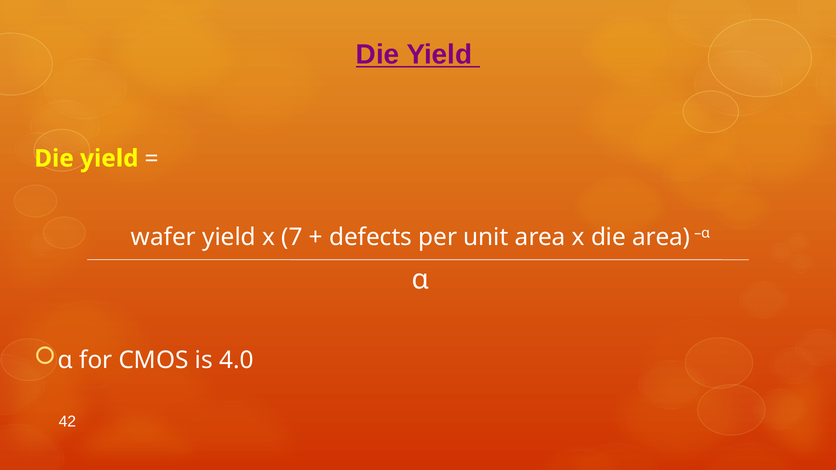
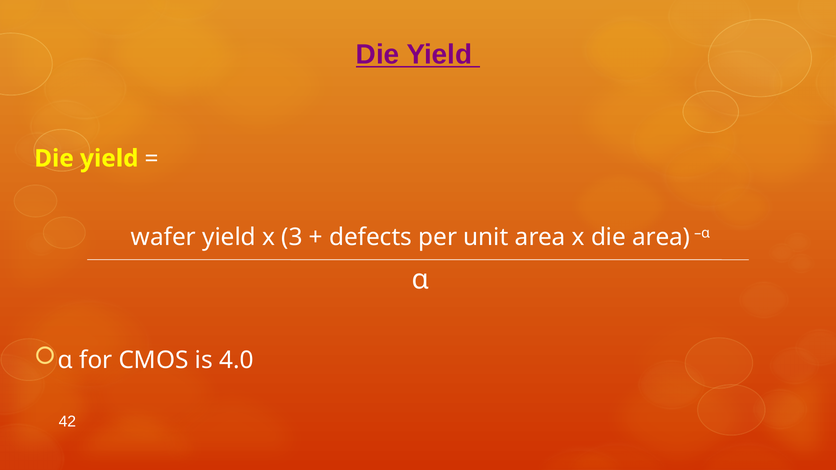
7: 7 -> 3
